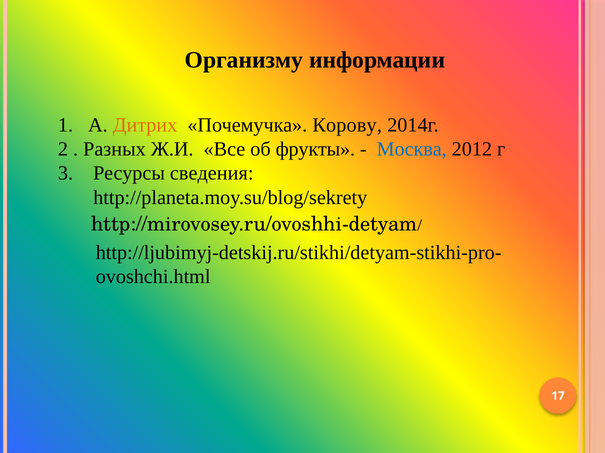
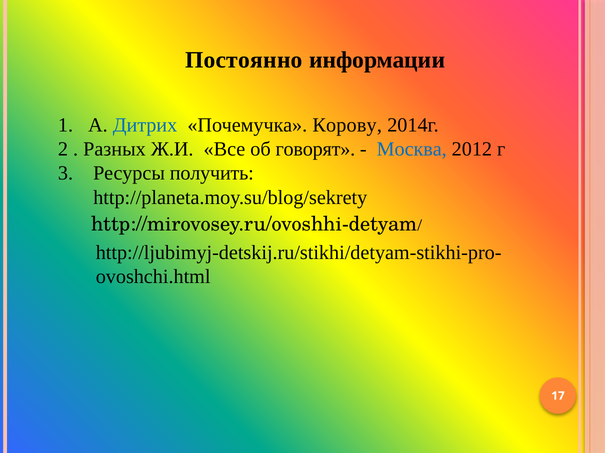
Организму: Организму -> Постоянно
Дитрих colour: orange -> blue
фрукты: фрукты -> говорят
сведения: сведения -> получить
